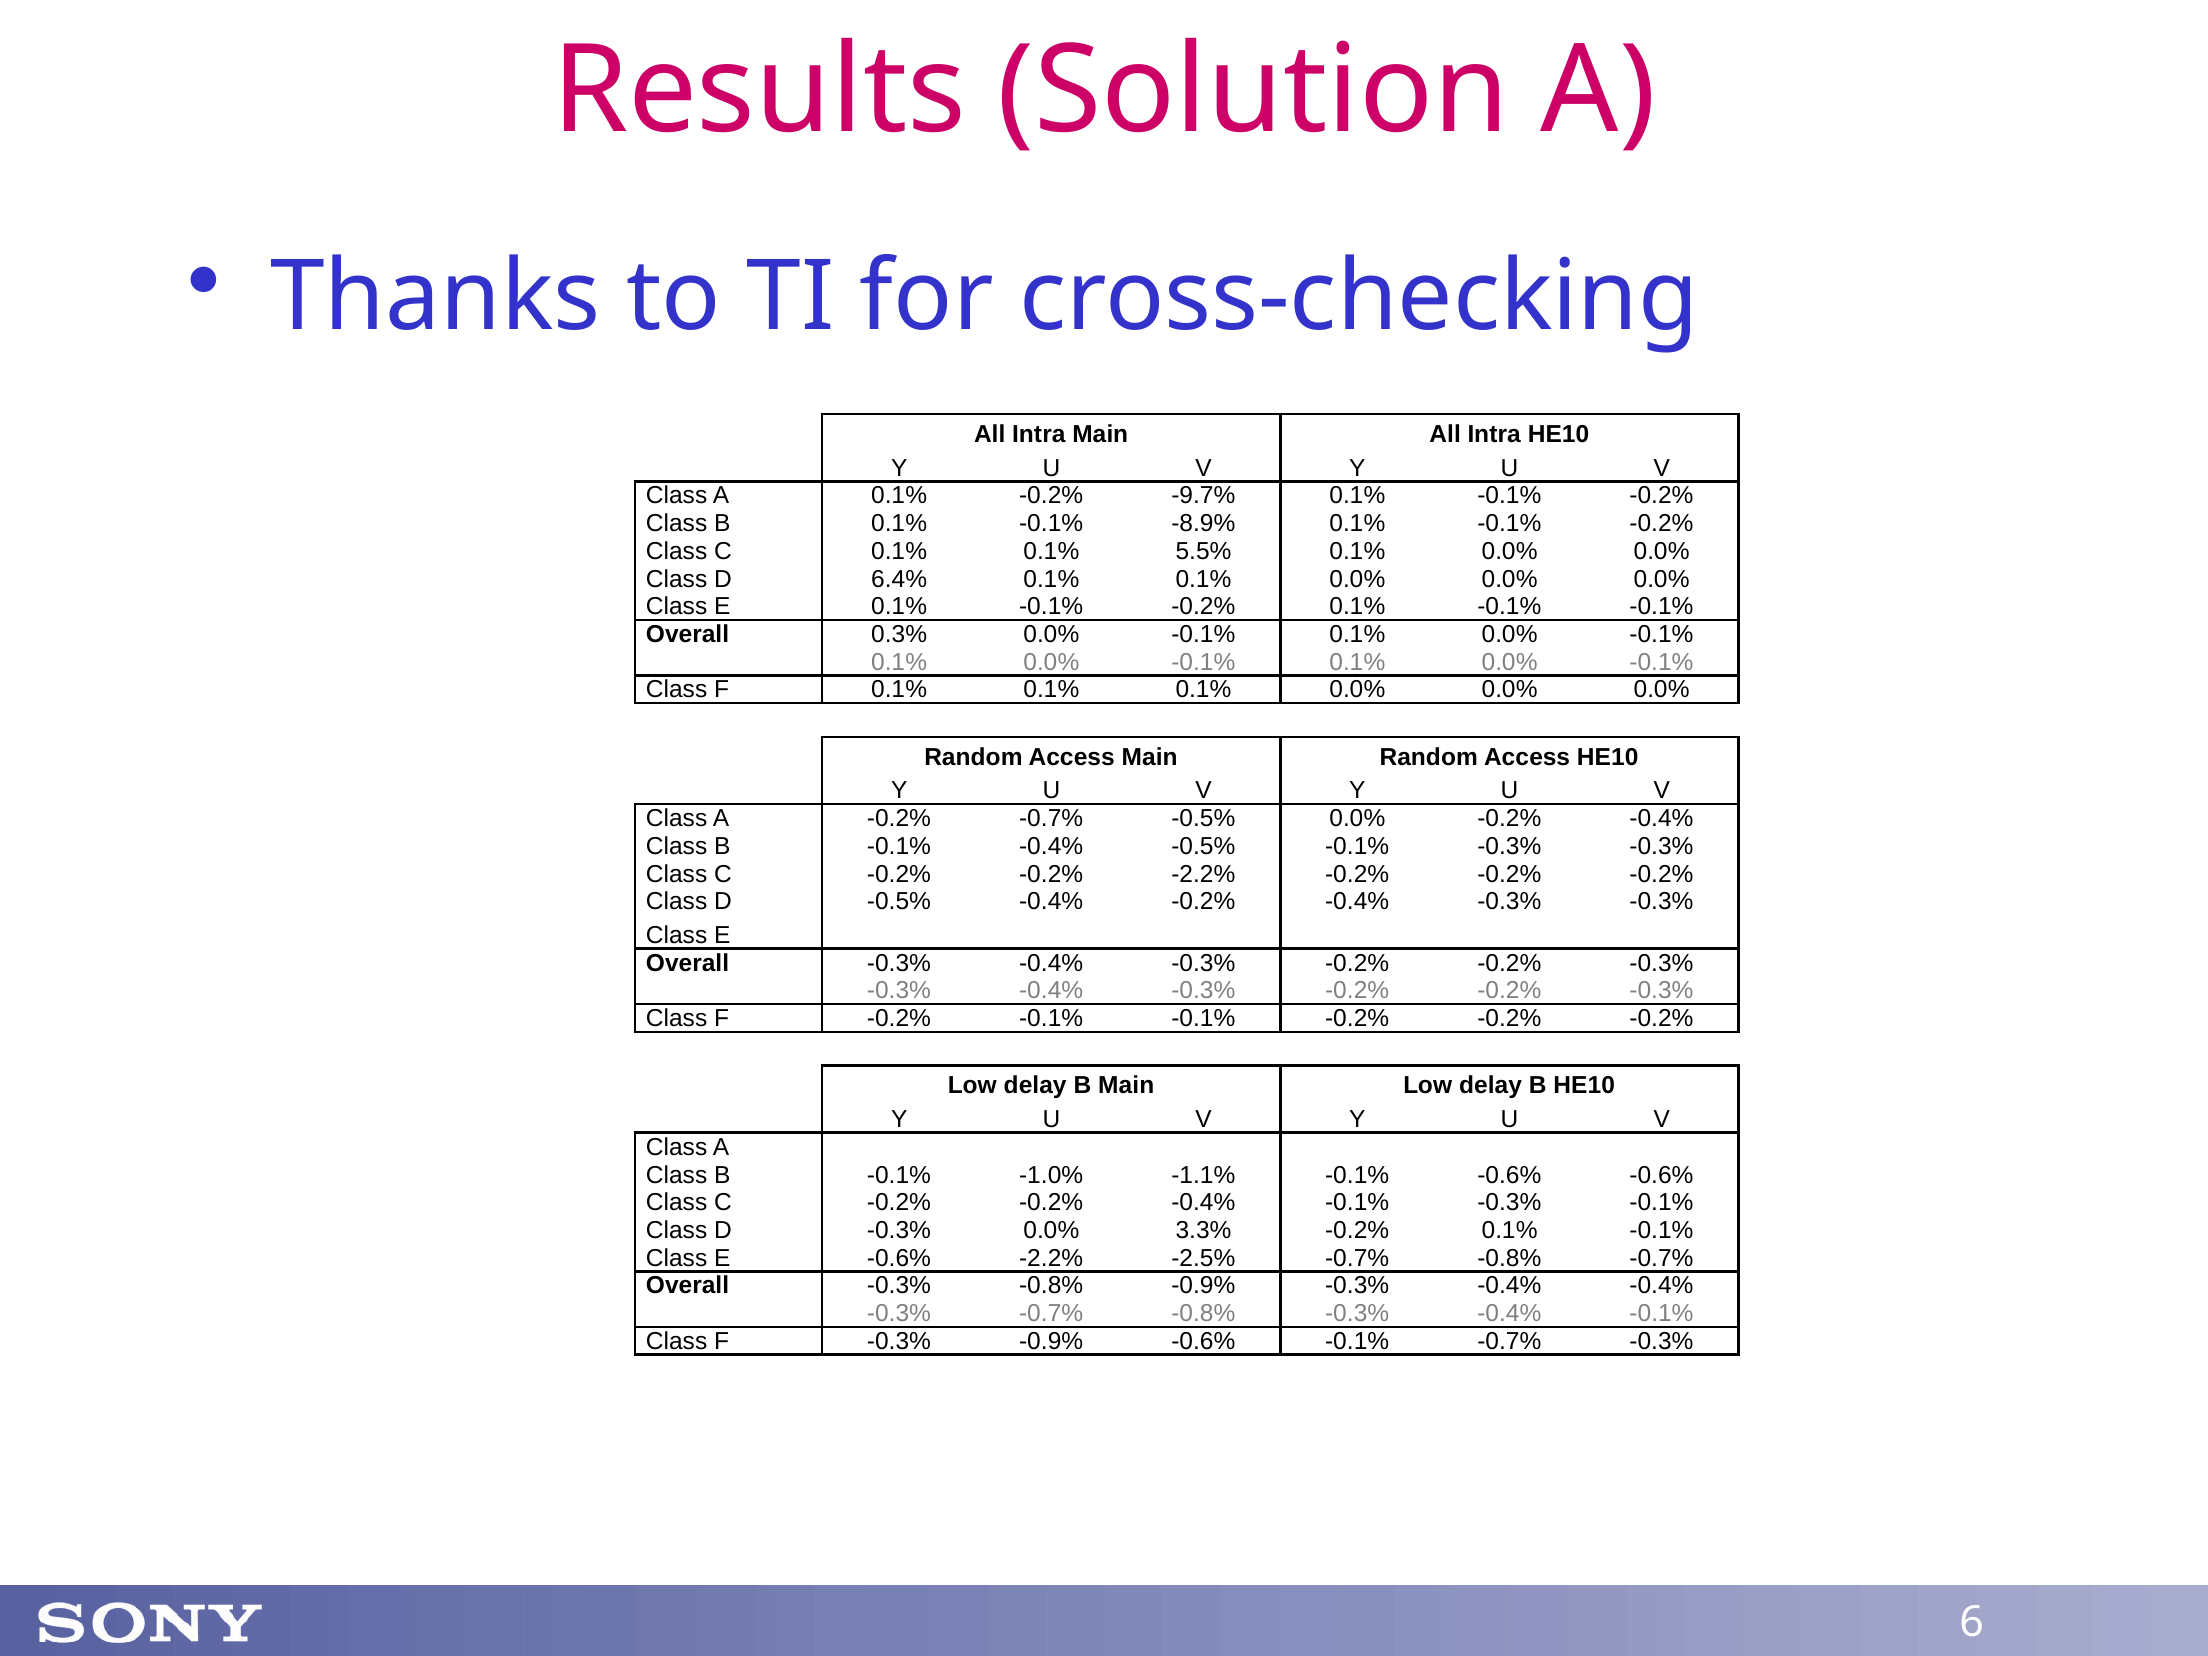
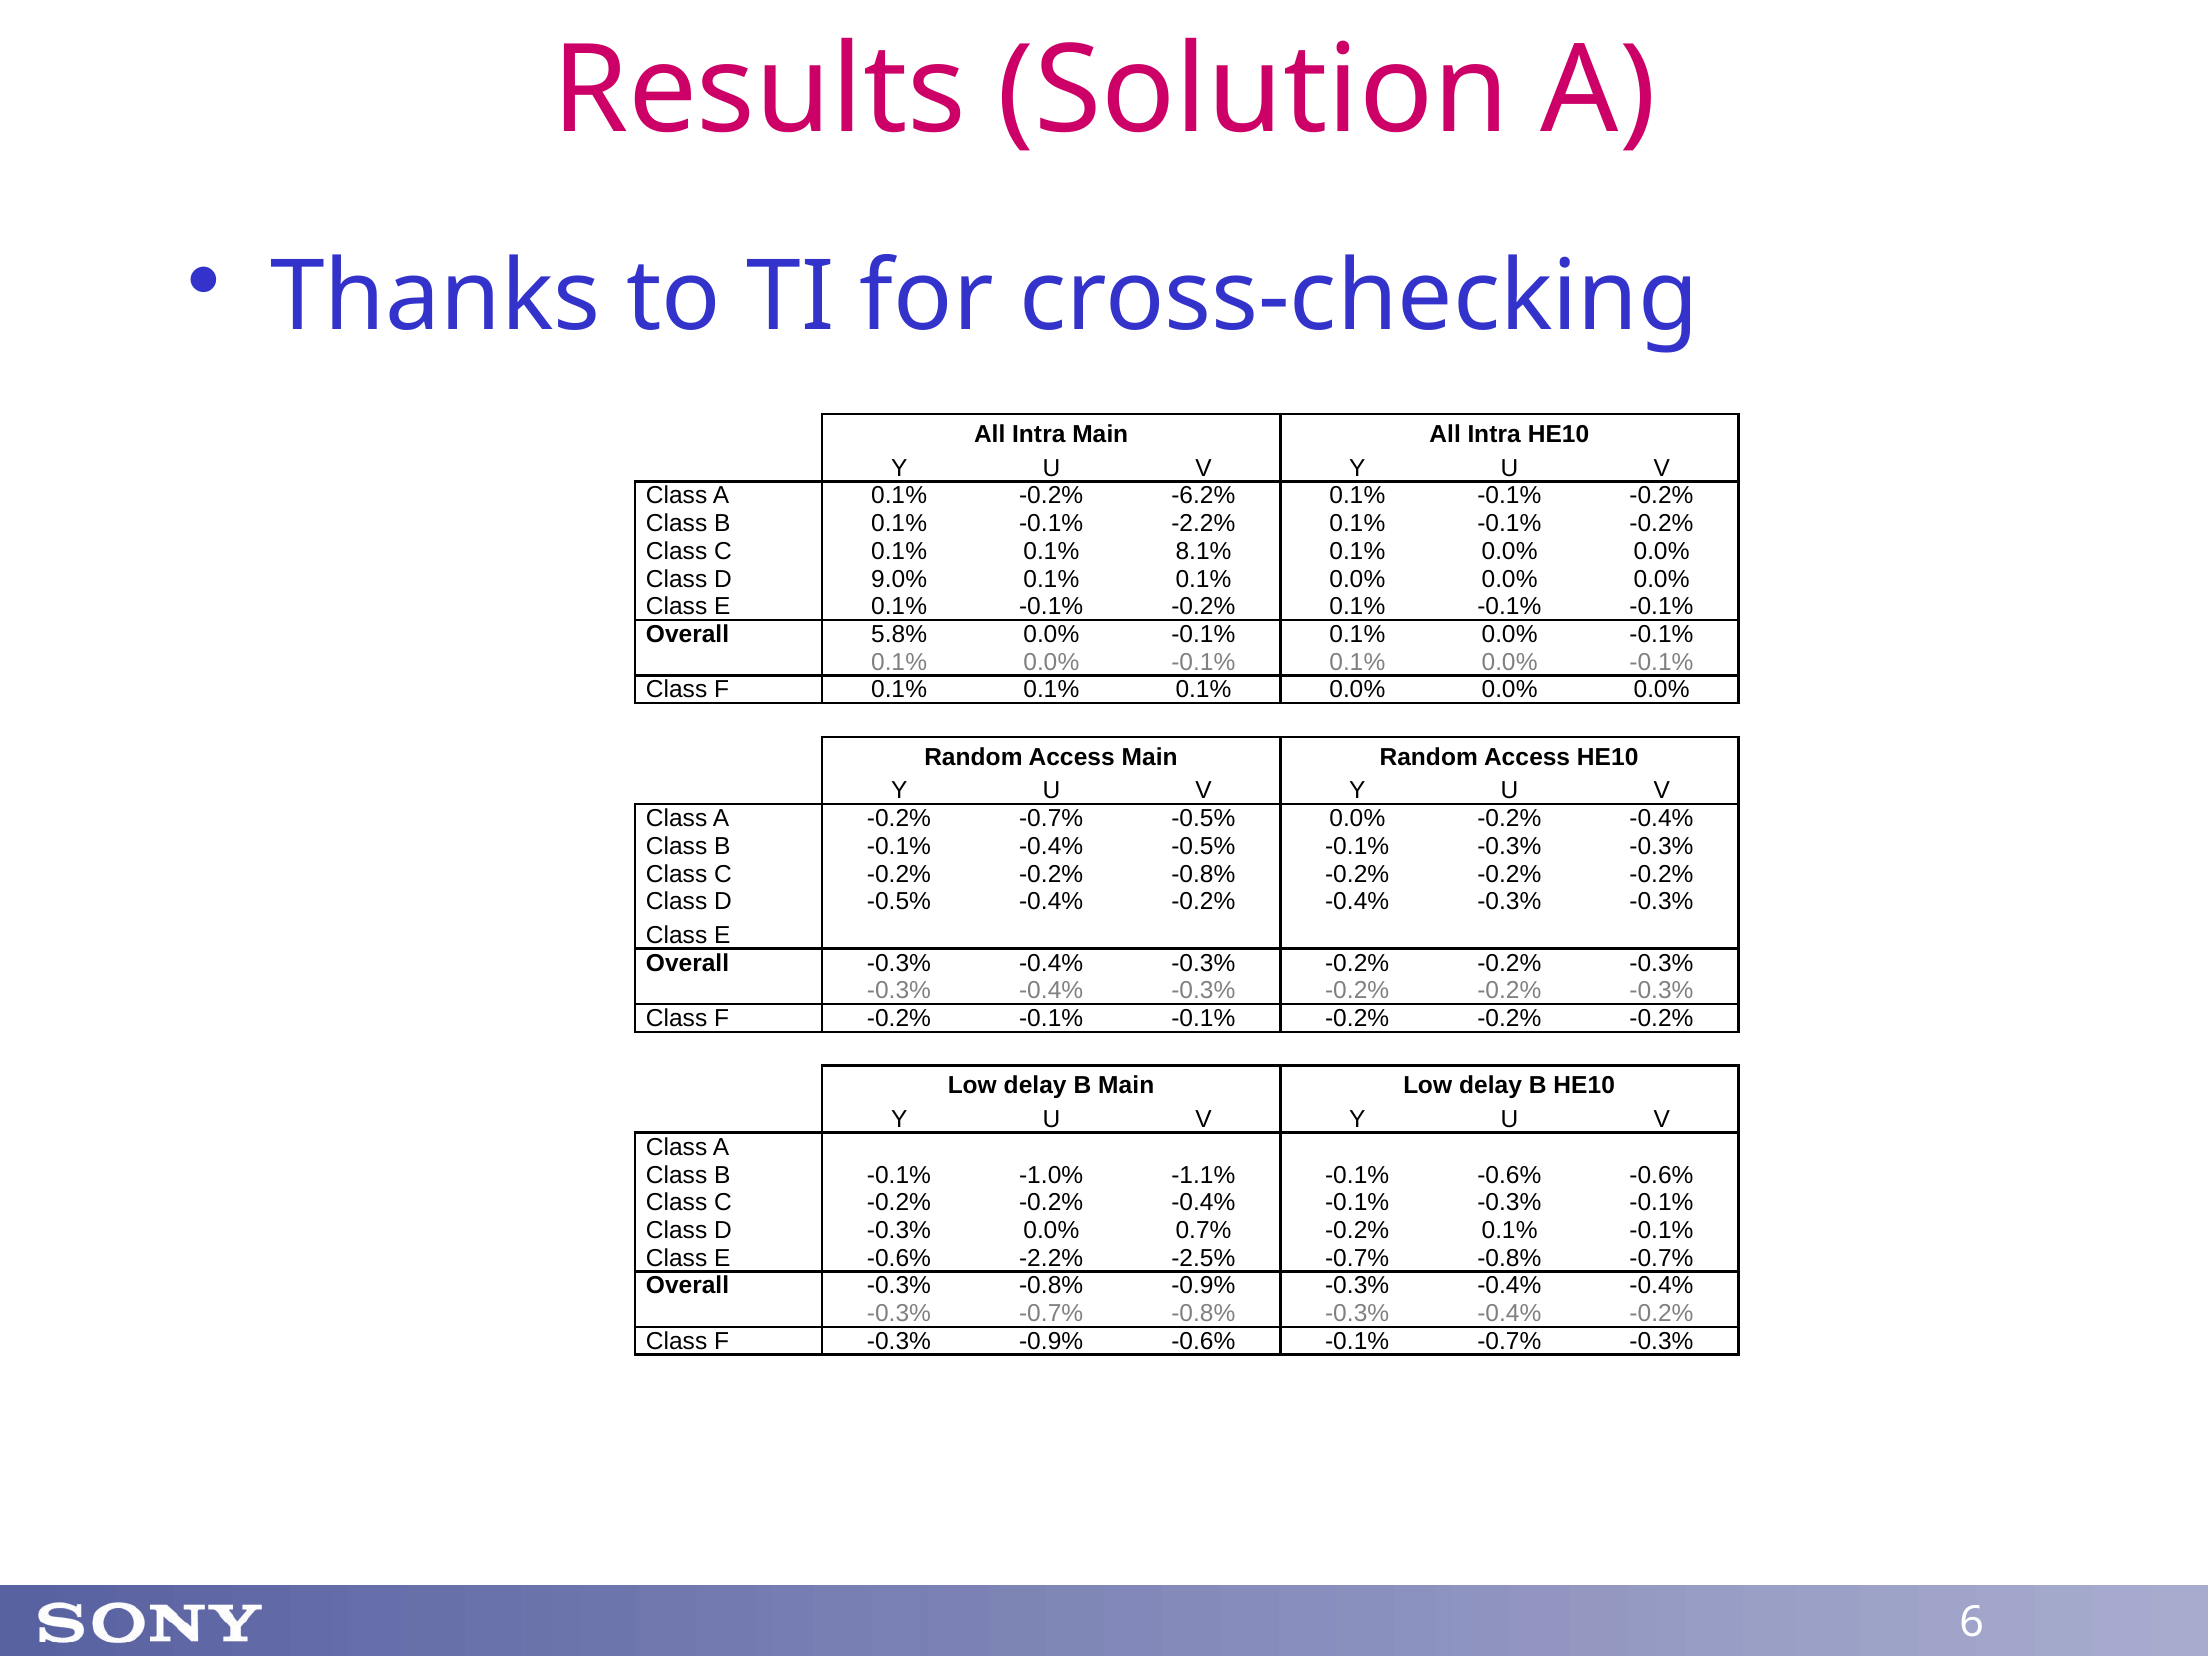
-9.7%: -9.7% -> -6.2%
-0.1% -8.9%: -8.9% -> -2.2%
5.5%: 5.5% -> 8.1%
6.4%: 6.4% -> 9.0%
0.3%: 0.3% -> 5.8%
-0.2% -2.2%: -2.2% -> -0.8%
3.3%: 3.3% -> 0.7%
-0.3% -0.4% -0.1%: -0.1% -> -0.2%
